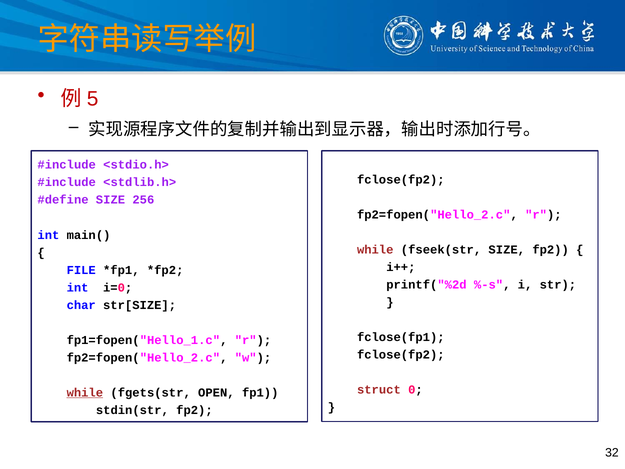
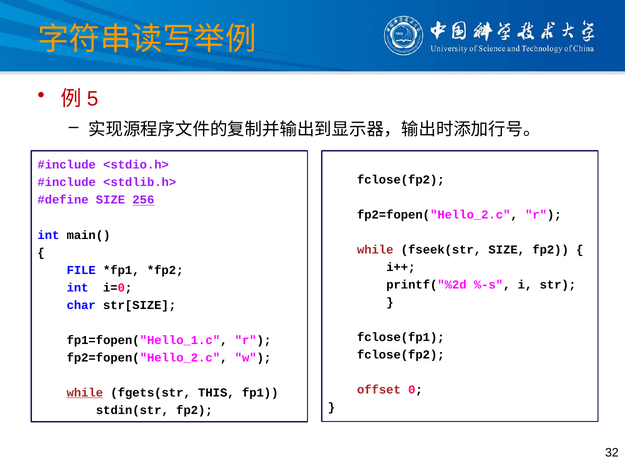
256 underline: none -> present
struct: struct -> offset
OPEN: OPEN -> THIS
